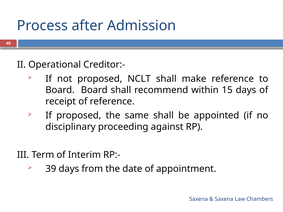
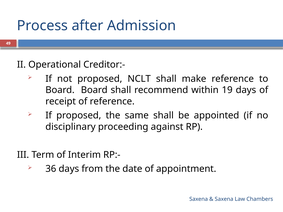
15: 15 -> 19
39: 39 -> 36
